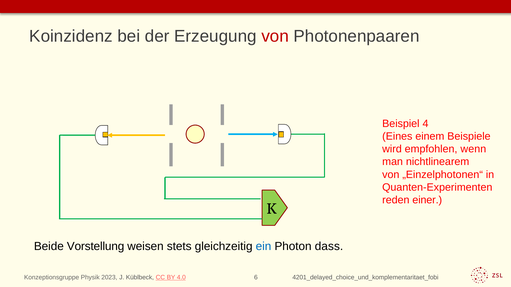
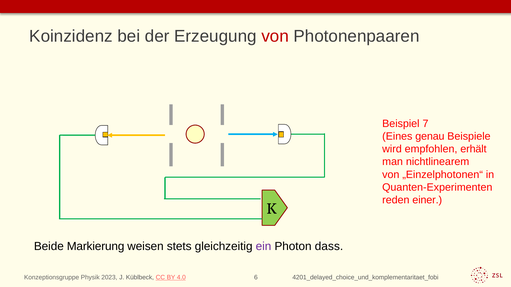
4: 4 -> 7
einem: einem -> genau
wenn: wenn -> erhält
Vorstellung: Vorstellung -> Markierung
ein colour: blue -> purple
